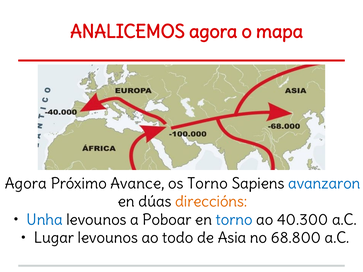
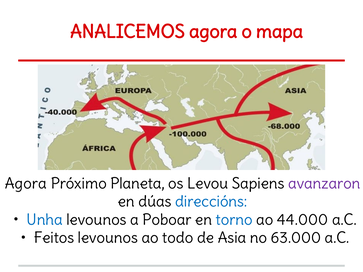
Avance: Avance -> Planeta
os Torno: Torno -> Levou
avanzaron colour: blue -> purple
direccións colour: orange -> blue
40.300: 40.300 -> 44.000
Lugar: Lugar -> Feitos
68.800: 68.800 -> 63.000
